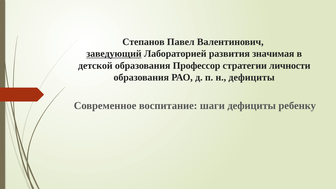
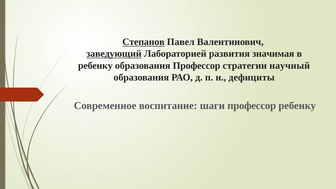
Степанов underline: none -> present
детской at (95, 66): детской -> ребенку
личности: личности -> научный
шаги дефициты: дефициты -> профессор
